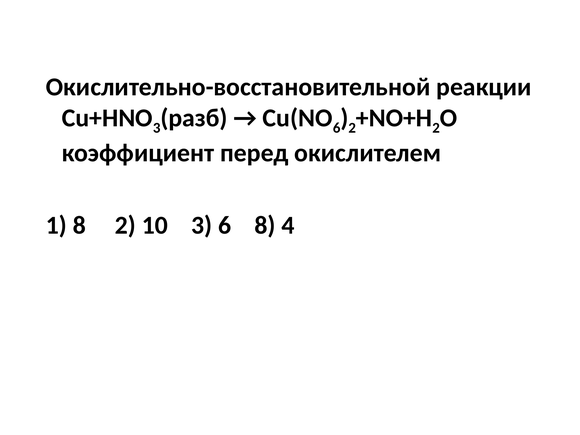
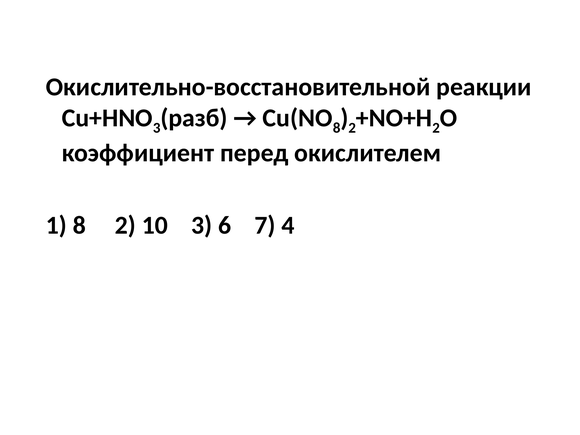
6 at (337, 128): 6 -> 8
6 8: 8 -> 7
